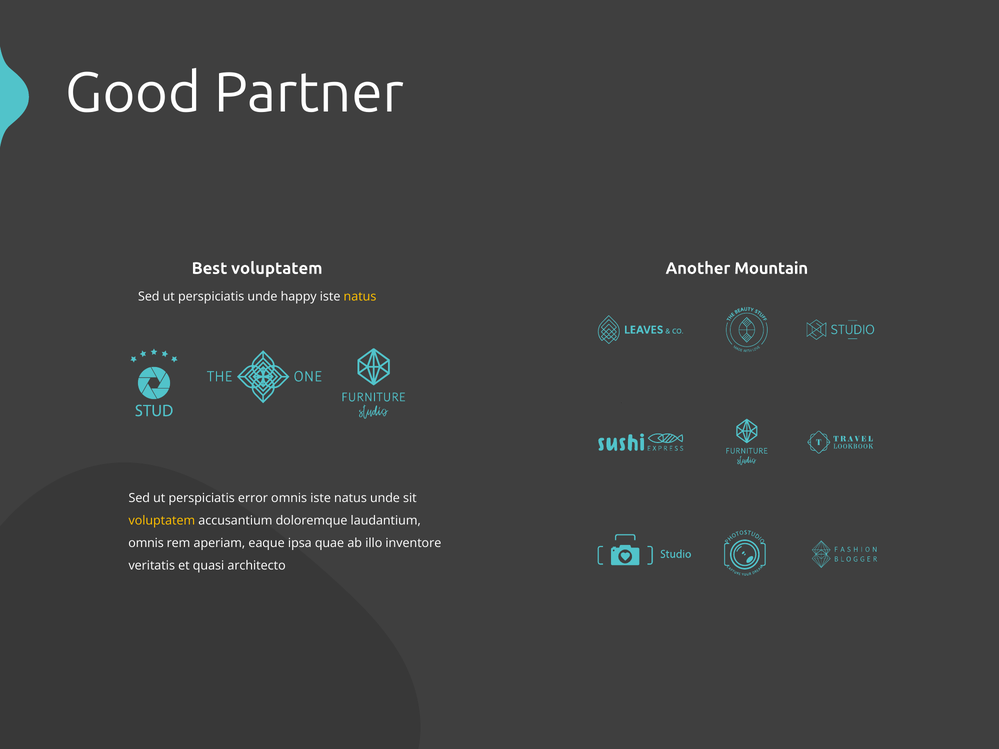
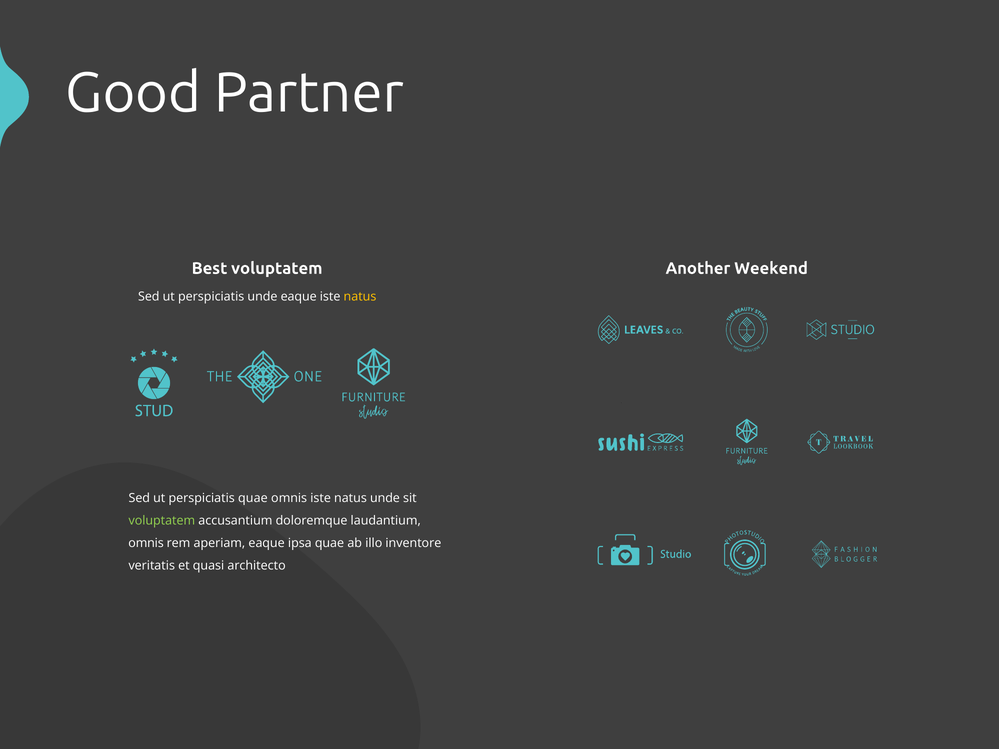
Mountain: Mountain -> Weekend
unde happy: happy -> eaque
perspiciatis error: error -> quae
voluptatem at (162, 521) colour: yellow -> light green
